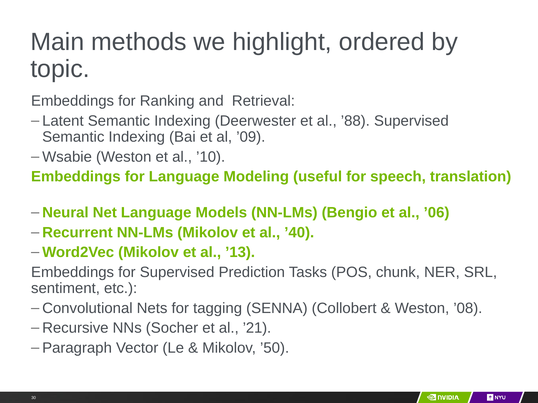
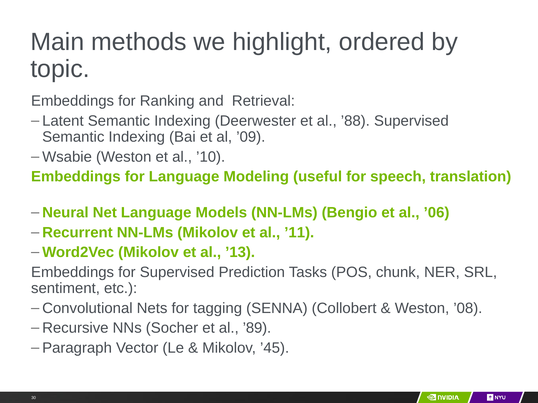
’40: ’40 -> ’11
’21: ’21 -> ’89
’50: ’50 -> ’45
